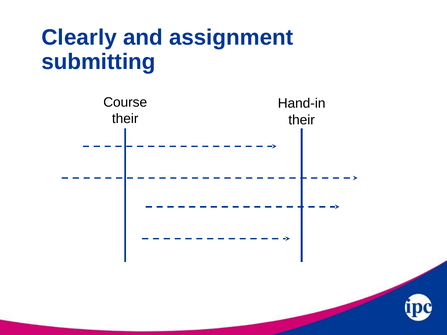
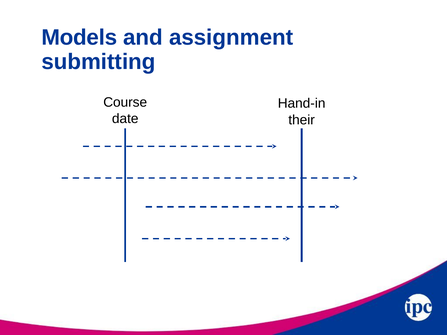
Clearly: Clearly -> Models
their at (125, 119): their -> date
